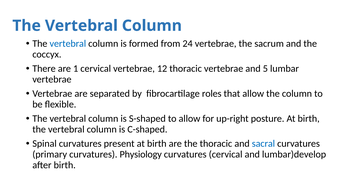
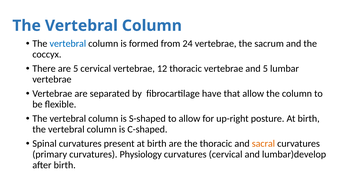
are 1: 1 -> 5
roles: roles -> have
sacral colour: blue -> orange
